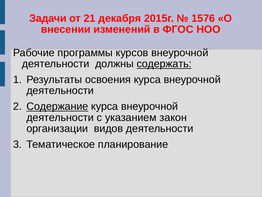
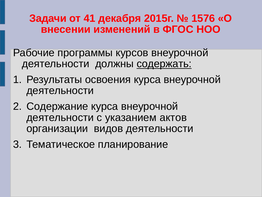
21: 21 -> 41
Содержание underline: present -> none
закон: закон -> актов
